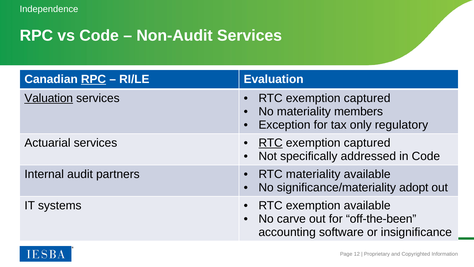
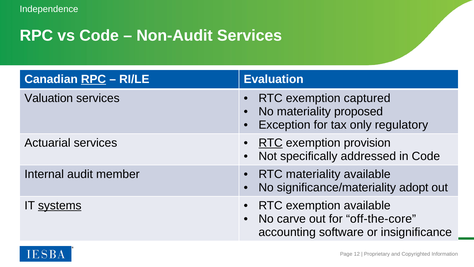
Valuation underline: present -> none
members: members -> proposed
captured at (367, 143): captured -> provision
partners: partners -> member
systems underline: none -> present
off-the-been: off-the-been -> off-the-core
